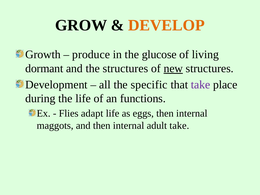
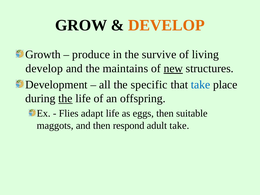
glucose: glucose -> survive
dormant at (44, 68): dormant -> develop
the structures: structures -> maintains
take at (201, 85) colour: purple -> blue
the at (65, 99) underline: none -> present
functions: functions -> offspring
eggs then internal: internal -> suitable
and then internal: internal -> respond
